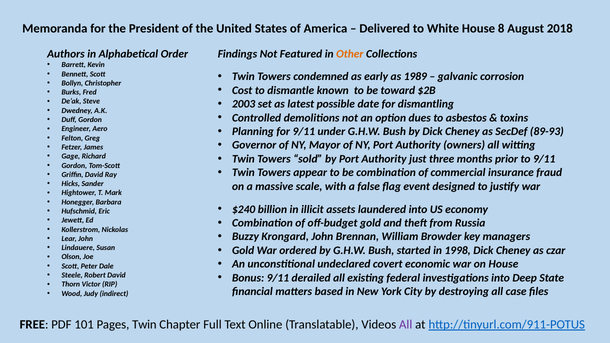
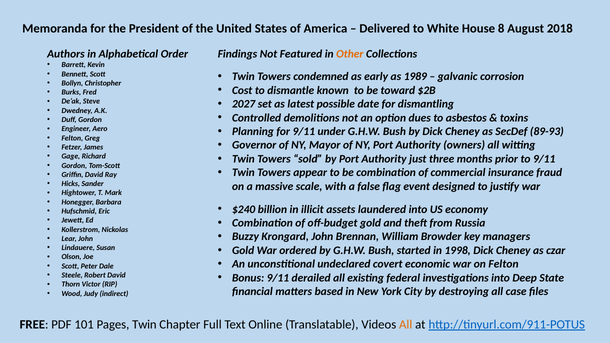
2003: 2003 -> 2027
on House: House -> Felton
All at (406, 325) colour: purple -> orange
